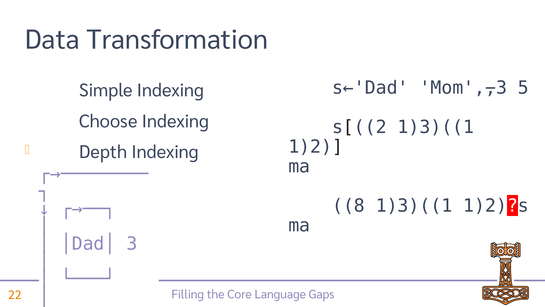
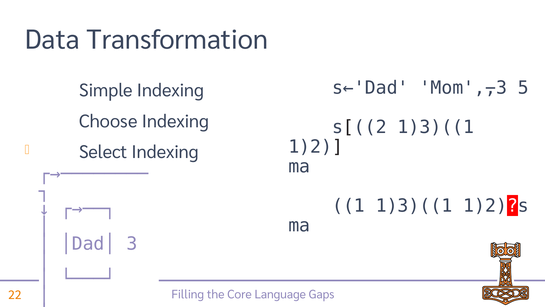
Depth: Depth -> Select
8: 8 -> 1
